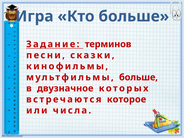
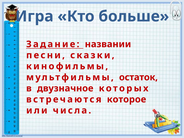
терминов: терминов -> названии
мультфильмы больше: больше -> остаток
